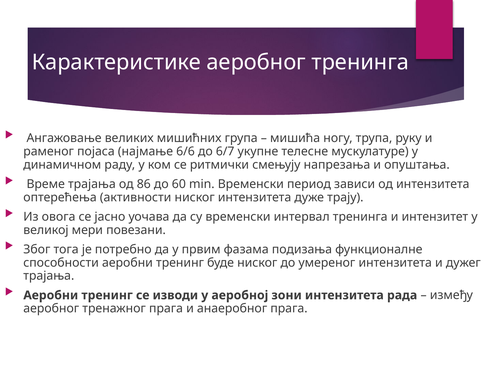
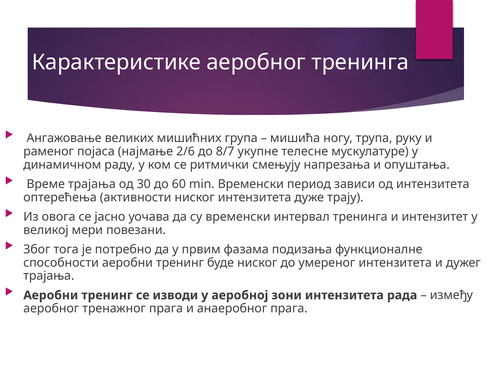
6/6: 6/6 -> 2/6
6/7: 6/7 -> 8/7
86: 86 -> 30
